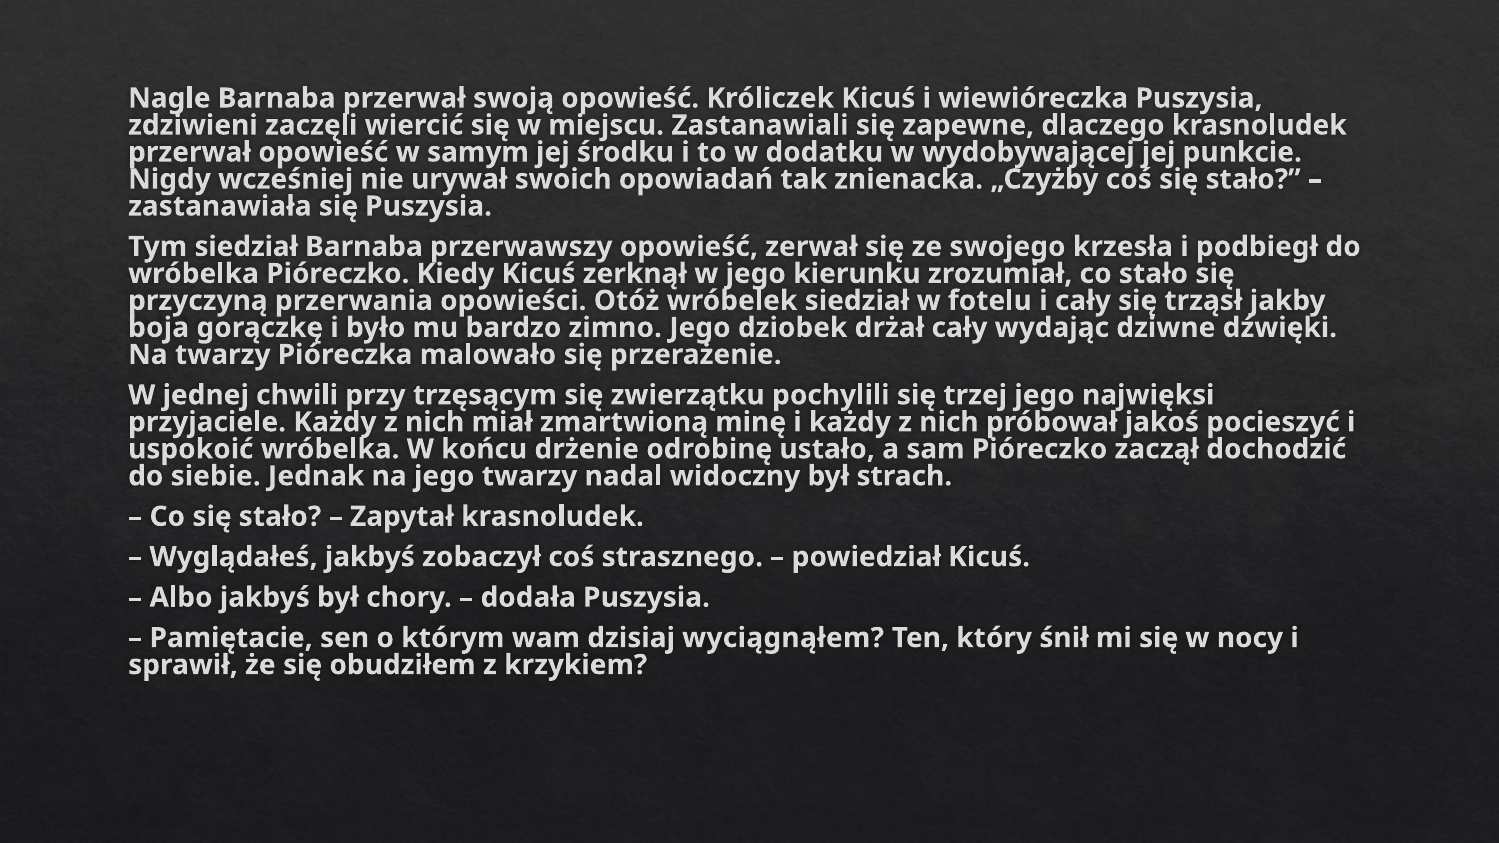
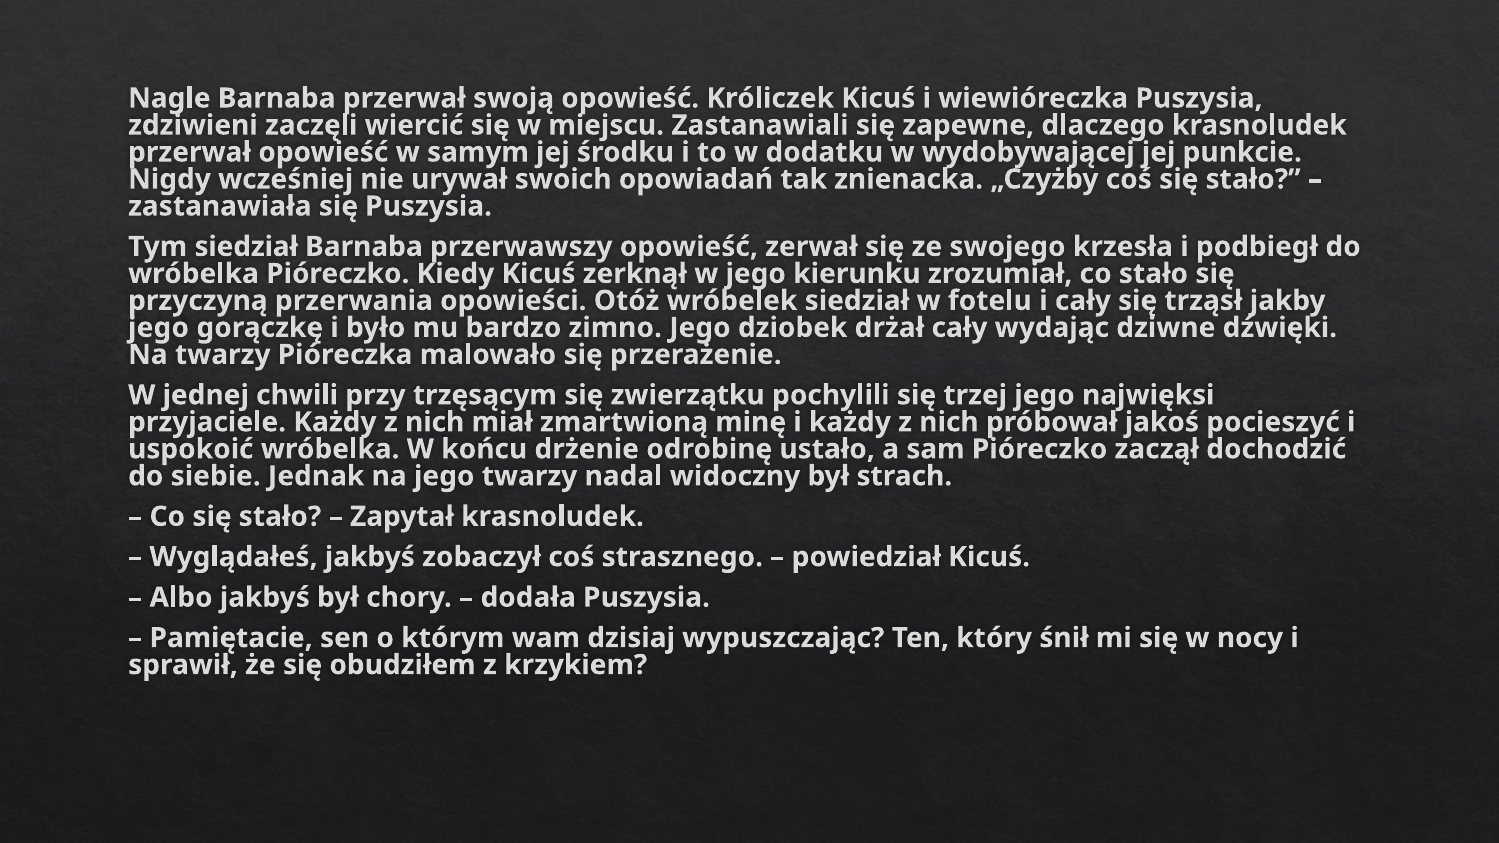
boja at (159, 328): boja -> jego
wyciągnąłem: wyciągnąłem -> wypuszczając
